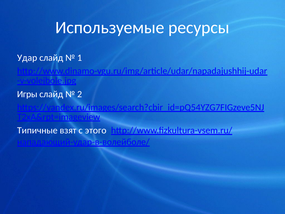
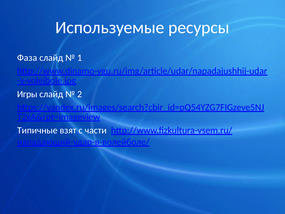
Удар: Удар -> Фаза
этого: этого -> части
